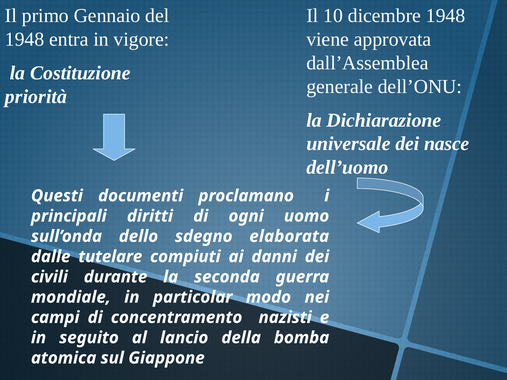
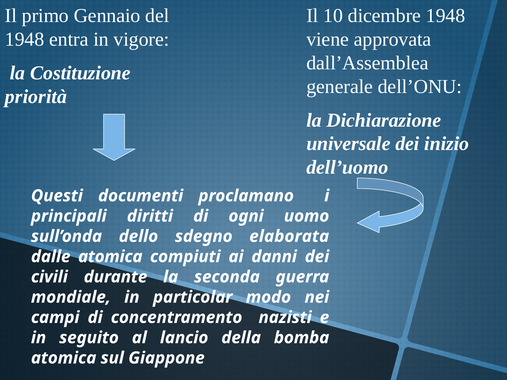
nasce: nasce -> inizio
dalle tutelare: tutelare -> atomica
